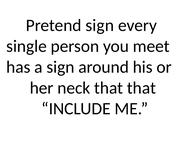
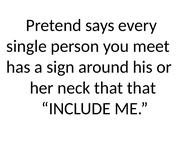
Pretend sign: sign -> says
